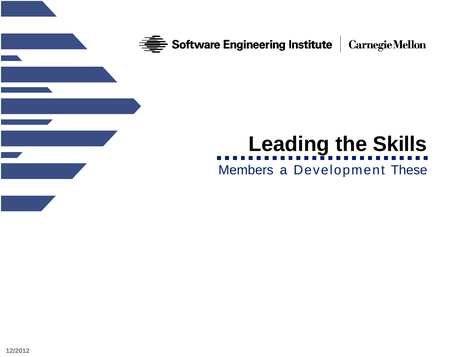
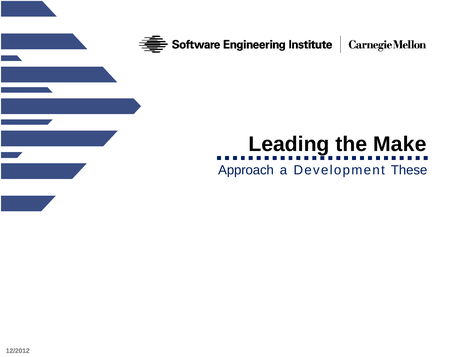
Skills: Skills -> Make
Members: Members -> Approach
